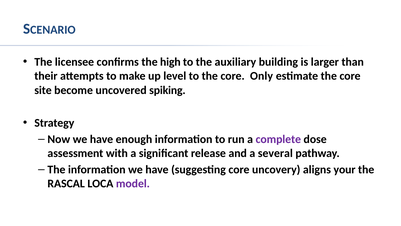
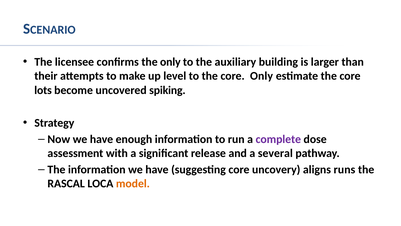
the high: high -> only
site: site -> lots
your: your -> runs
model colour: purple -> orange
